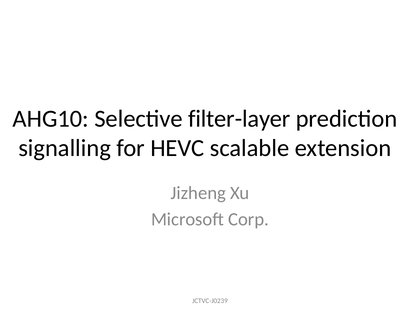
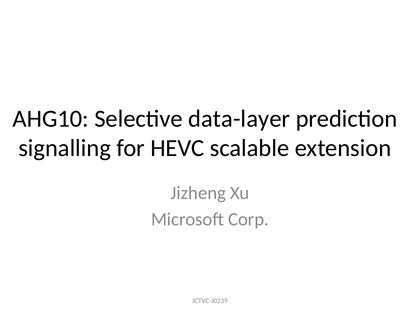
filter-layer: filter-layer -> data-layer
